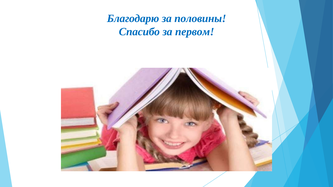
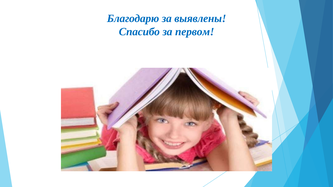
половины: половины -> выявлены
